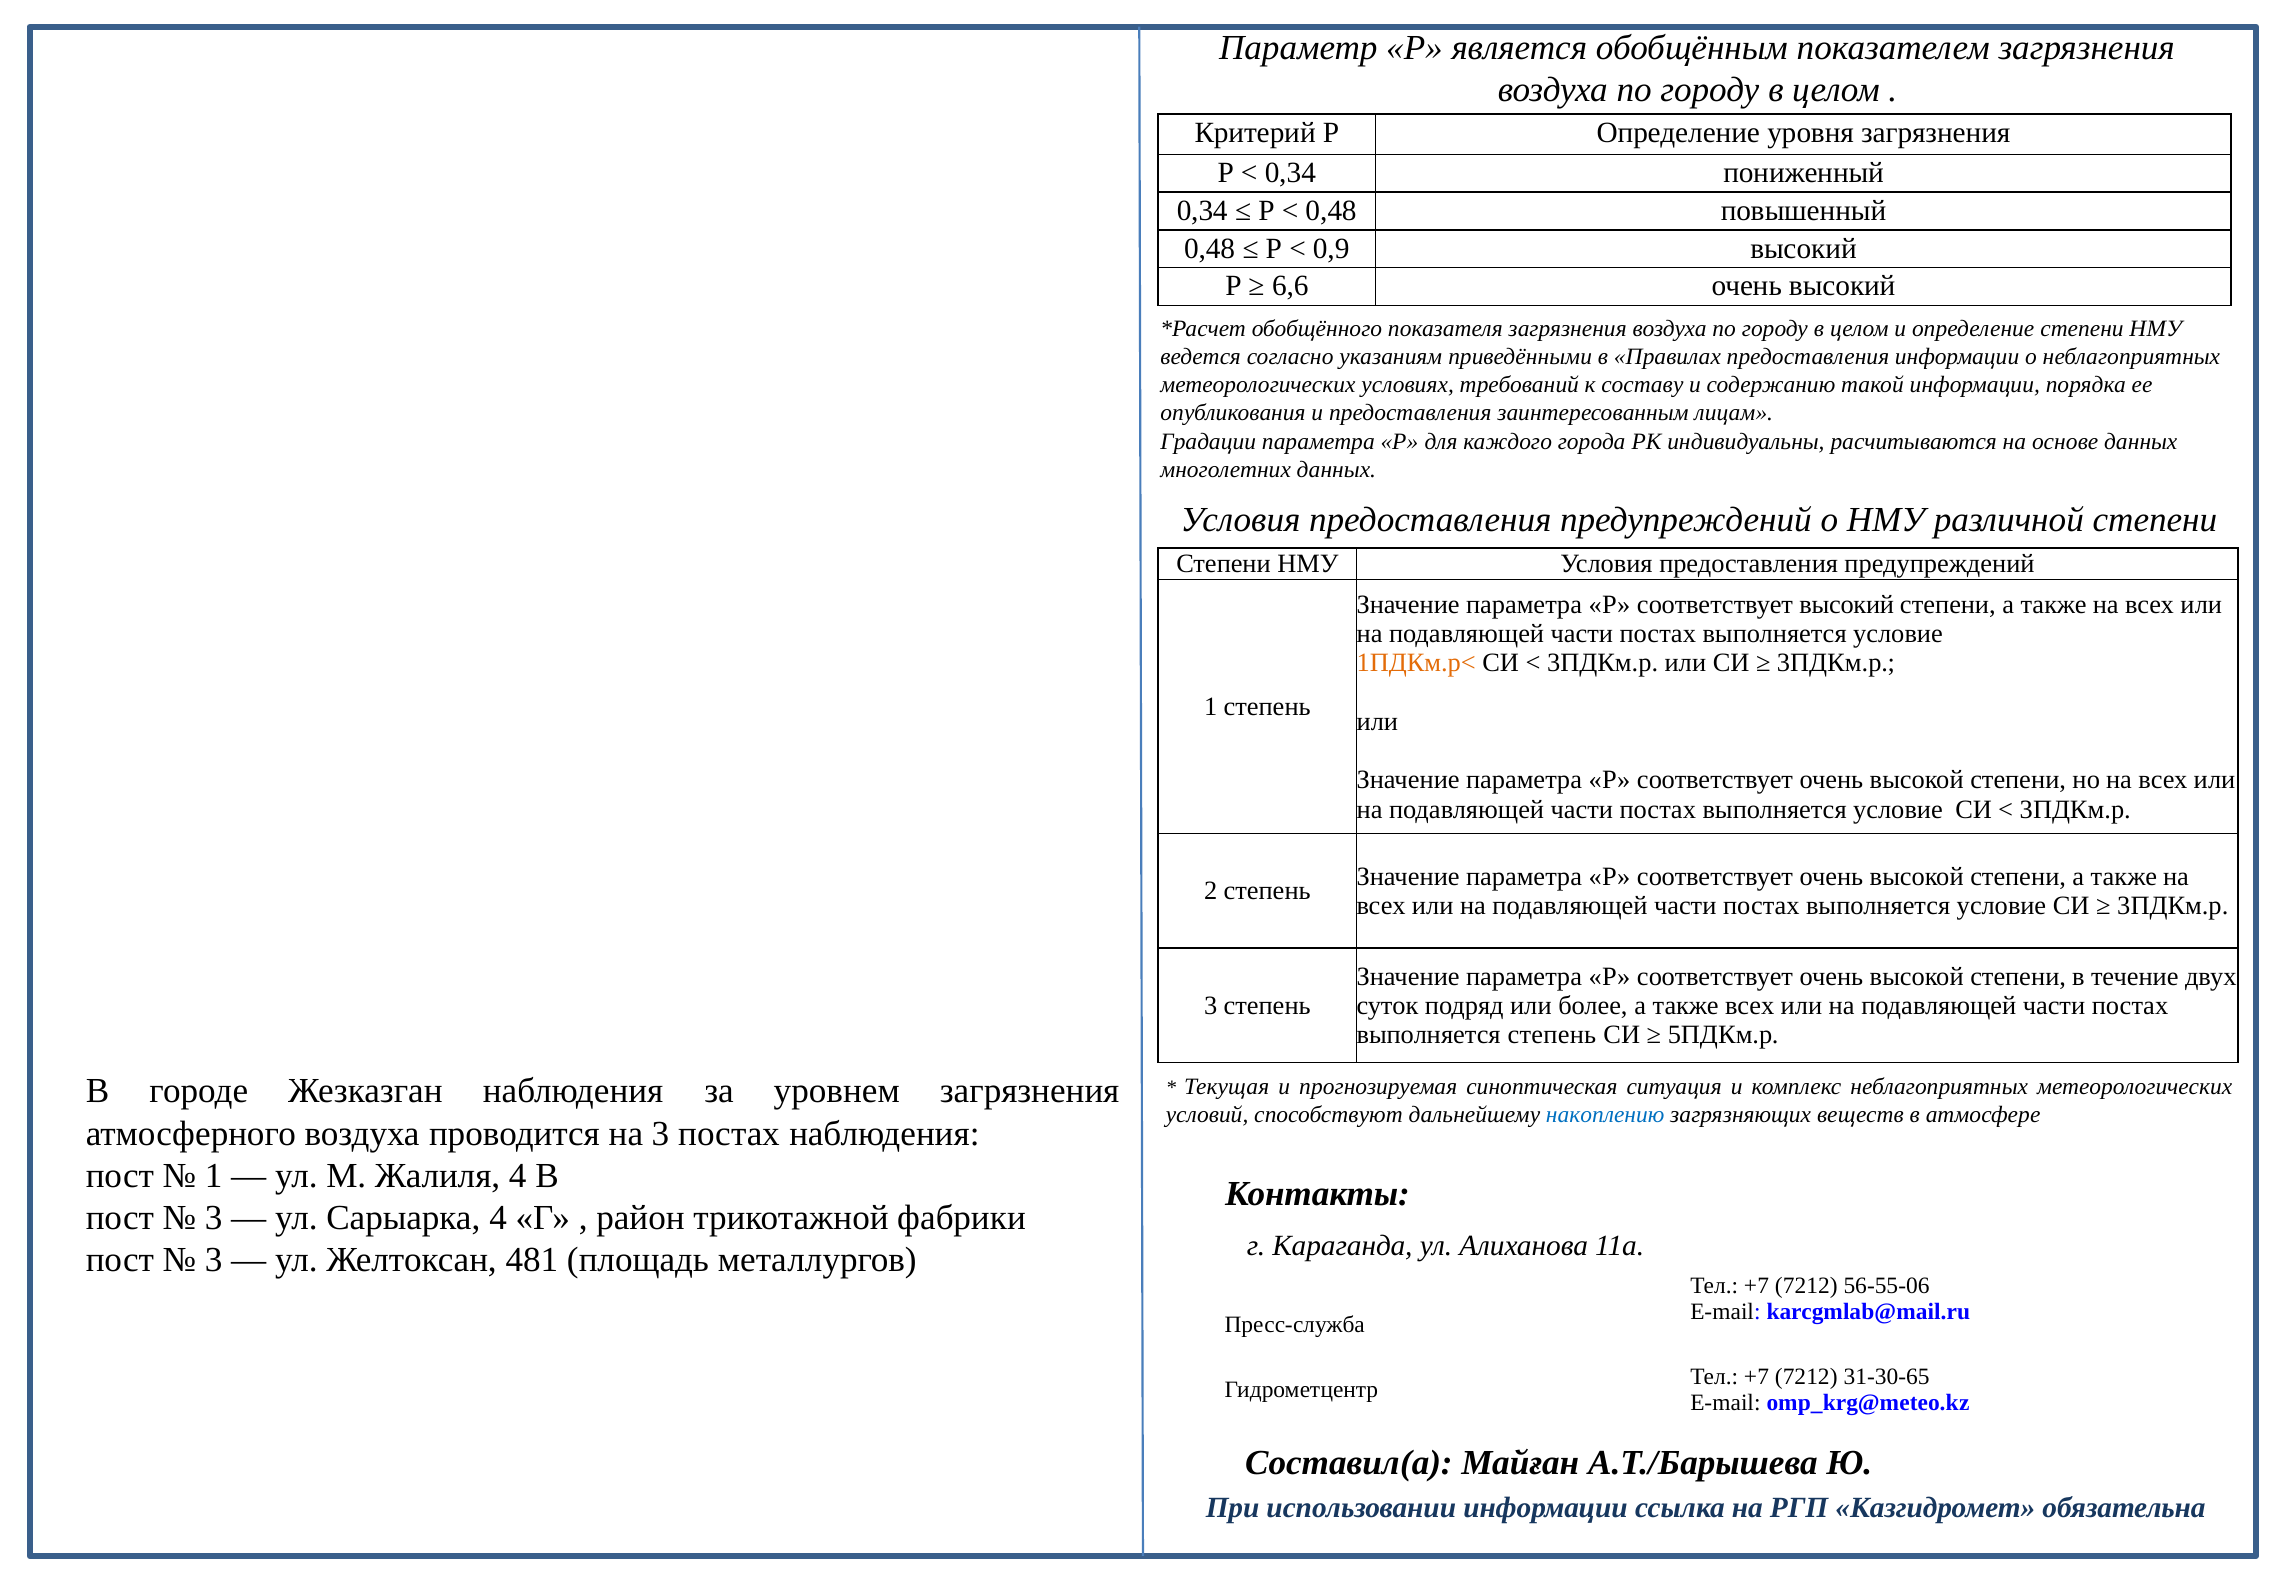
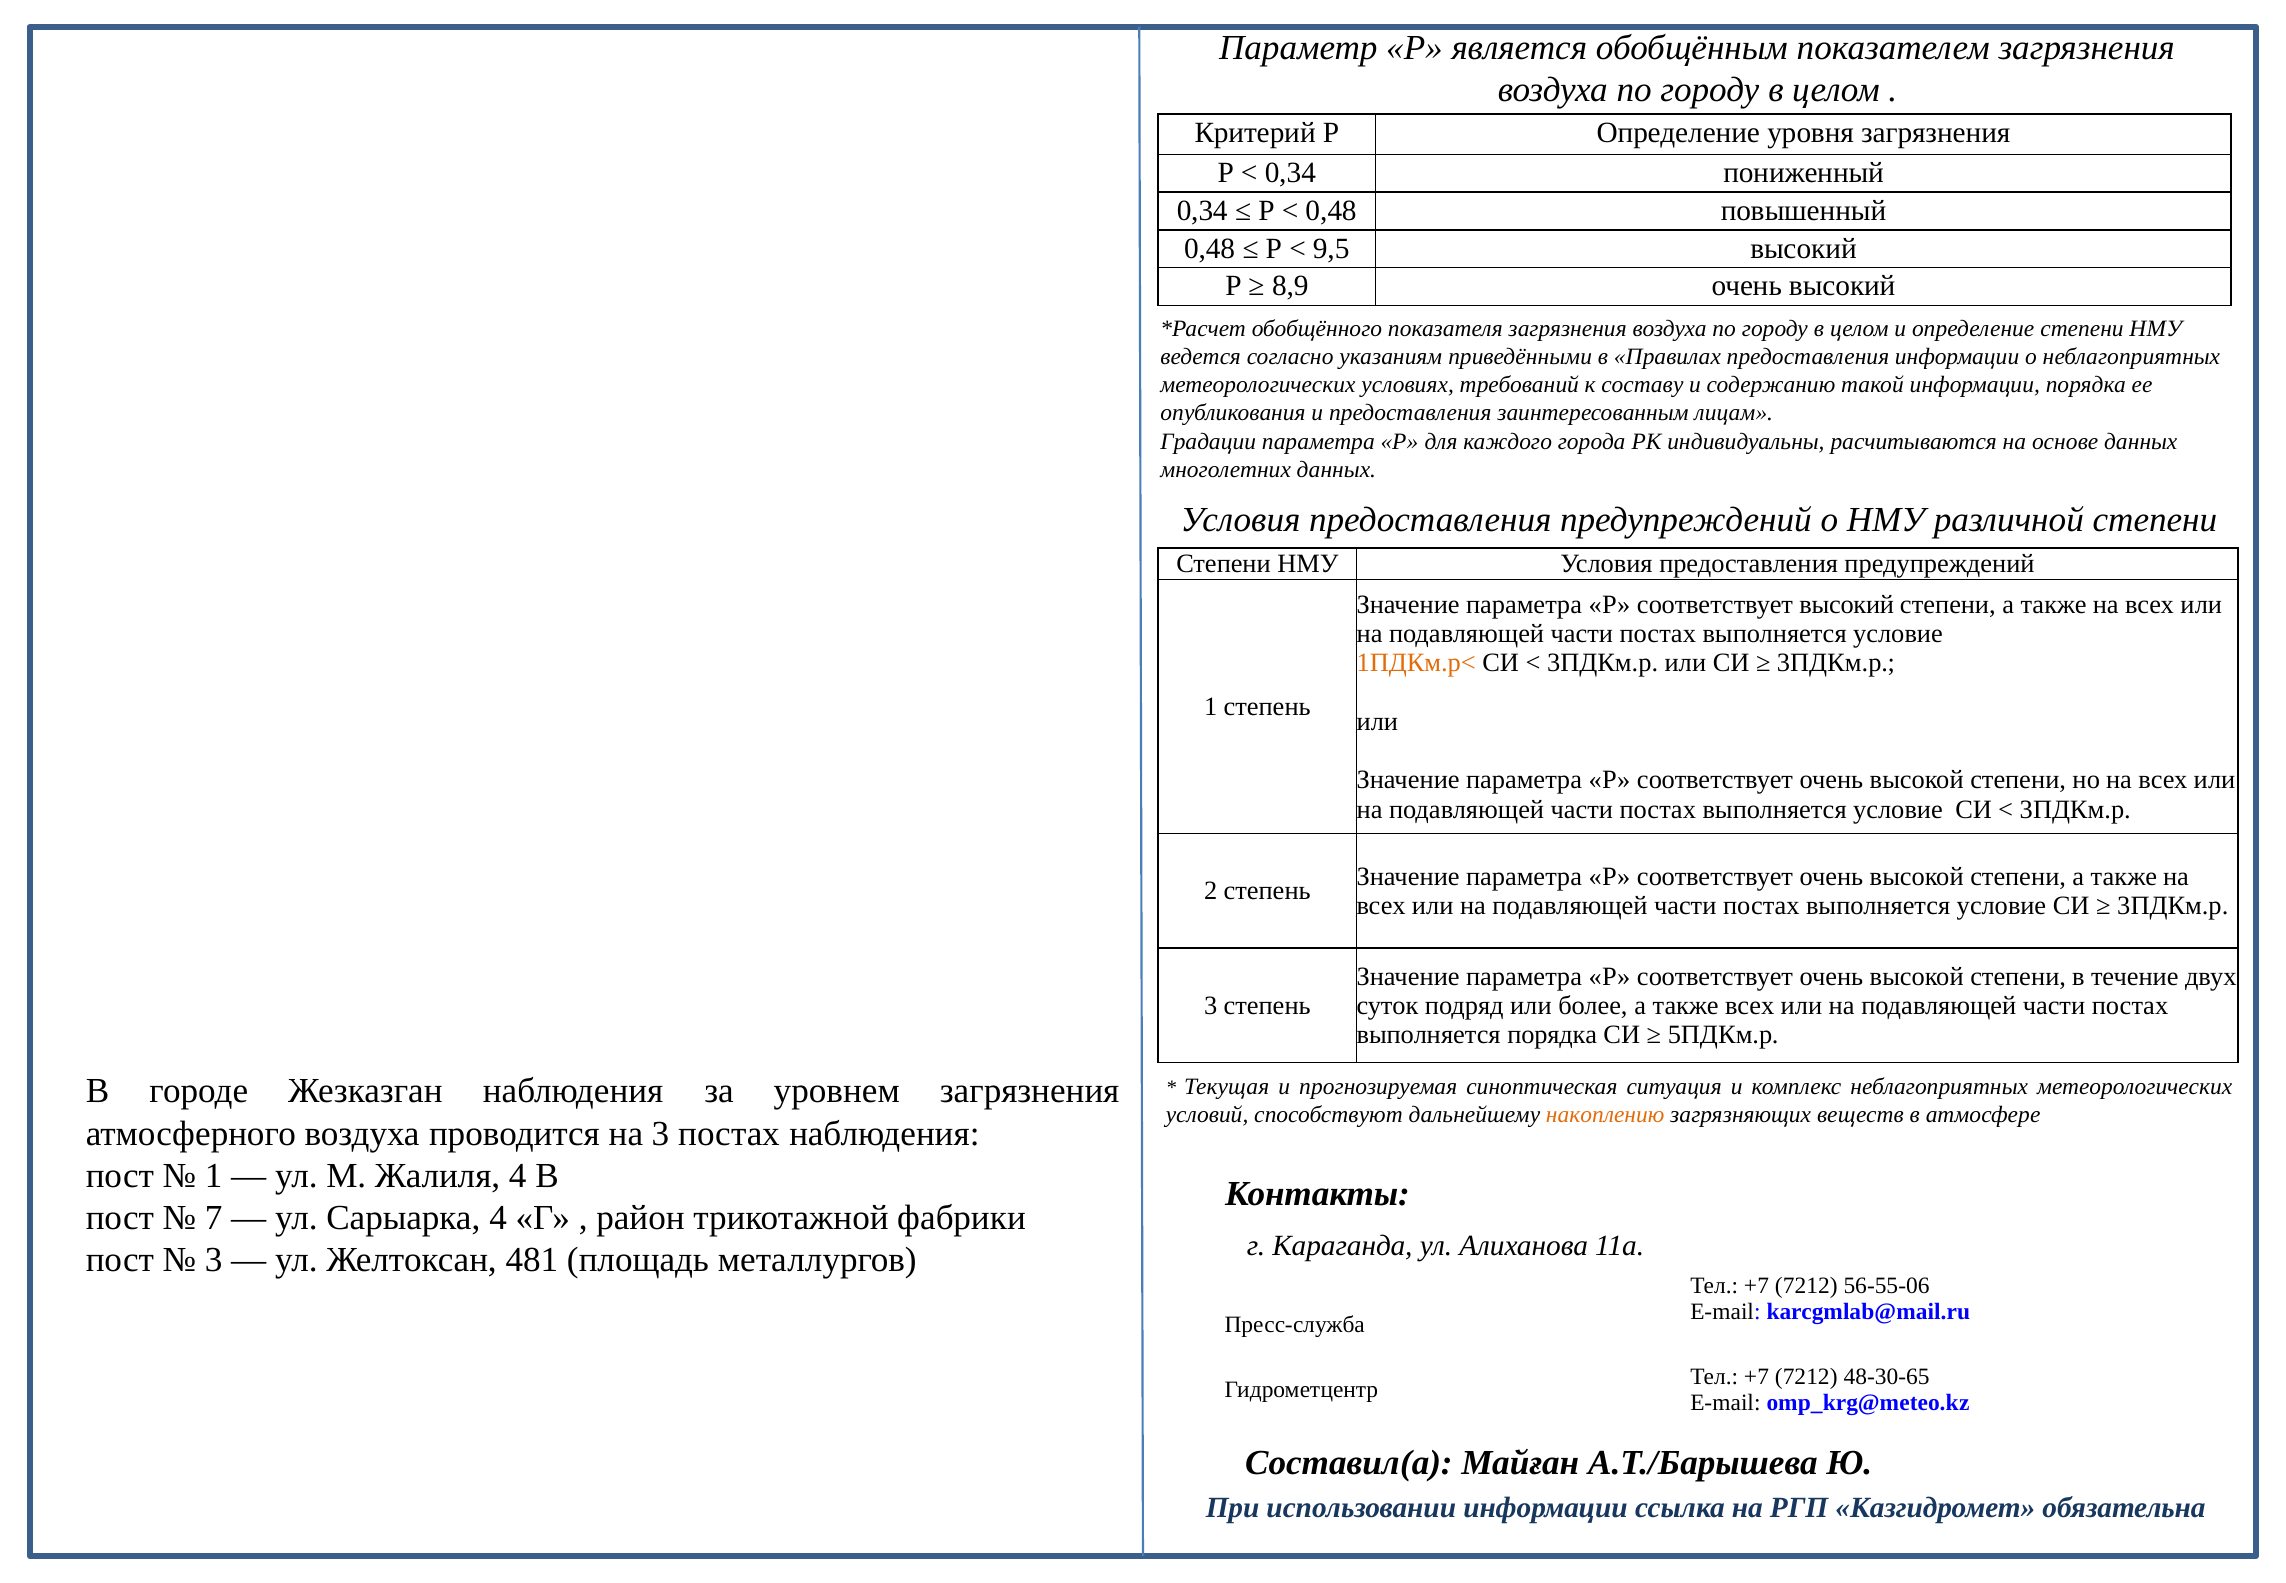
0,9: 0,9 -> 9,5
6,6: 6,6 -> 8,9
выполняется степень: степень -> порядка
накоплению colour: blue -> orange
3 at (214, 1218): 3 -> 7
31-30-65: 31-30-65 -> 48-30-65
